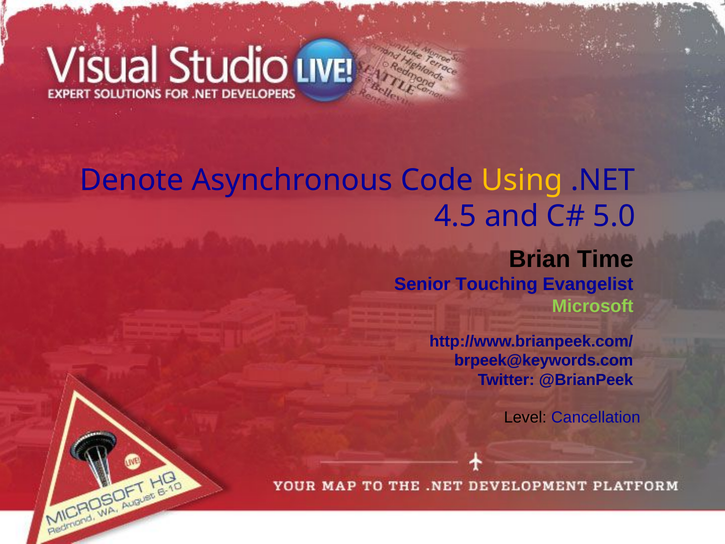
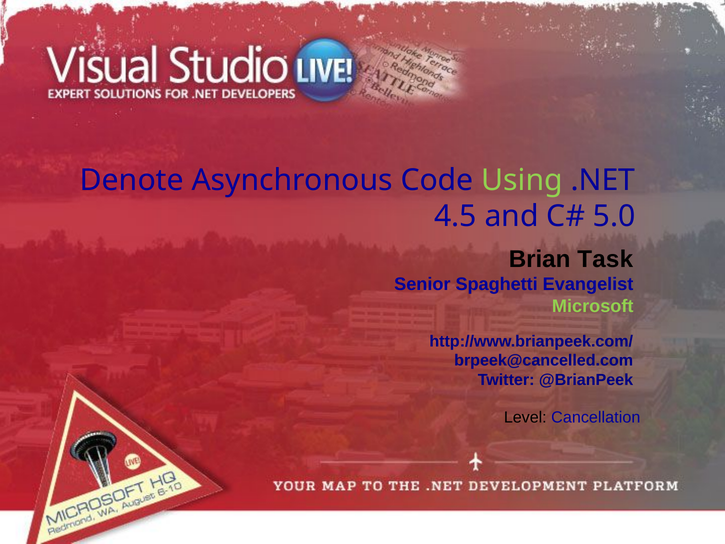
Using colour: yellow -> light green
Time: Time -> Task
Touching: Touching -> Spaghetti
brpeek@keywords.com: brpeek@keywords.com -> brpeek@cancelled.com
